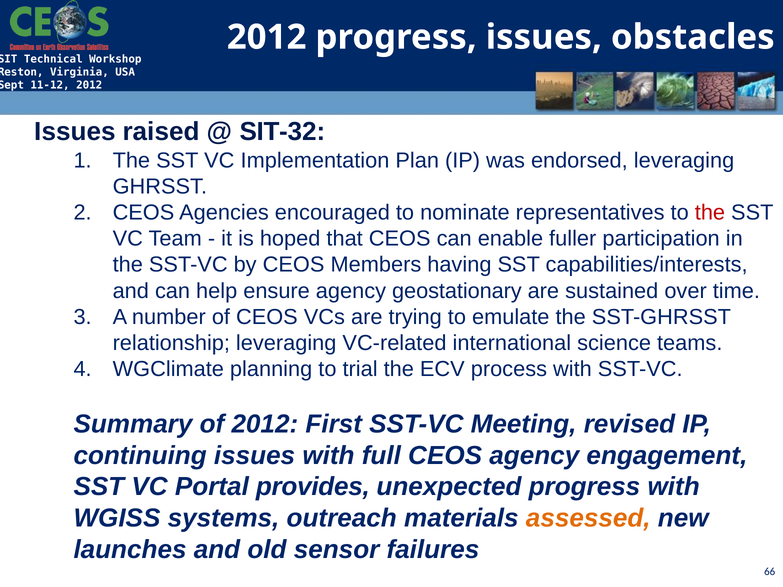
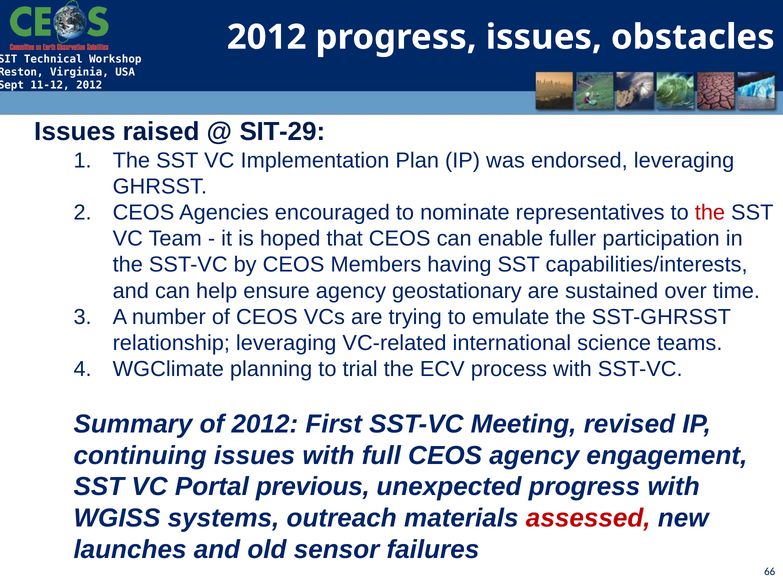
SIT-32: SIT-32 -> SIT-29
provides: provides -> previous
assessed colour: orange -> red
